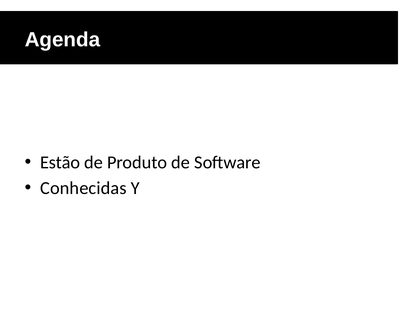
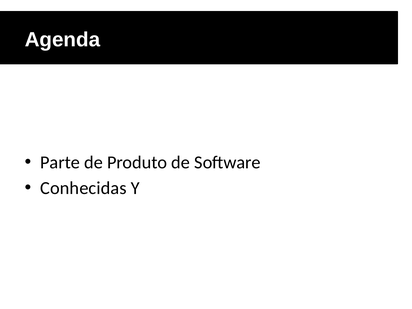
Estão: Estão -> Parte
